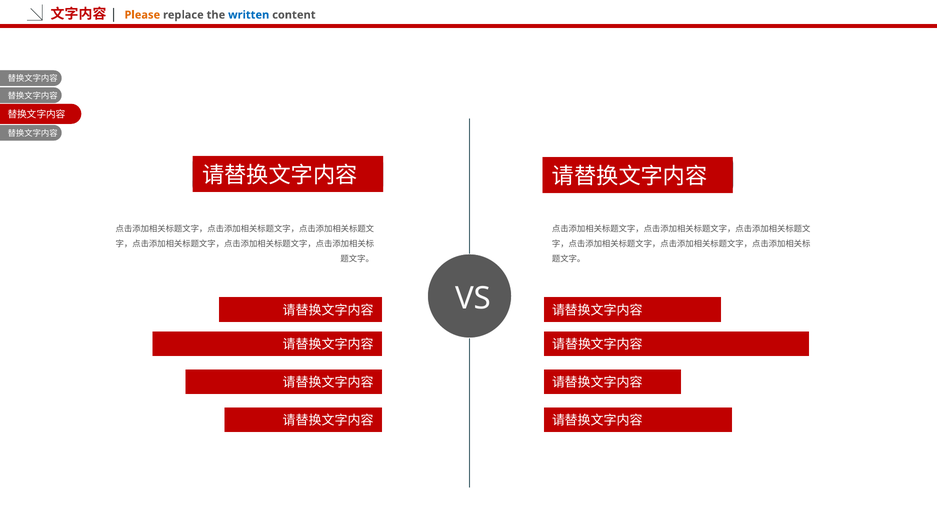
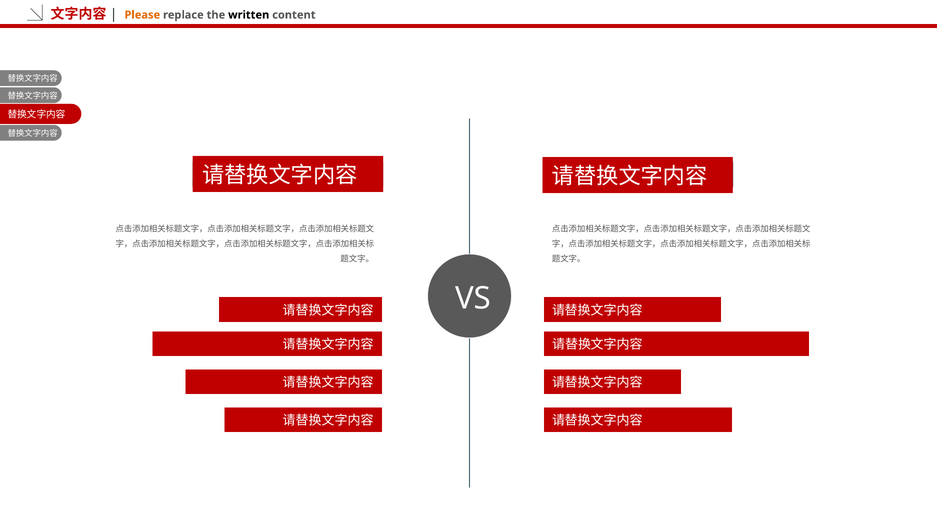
written colour: blue -> black
